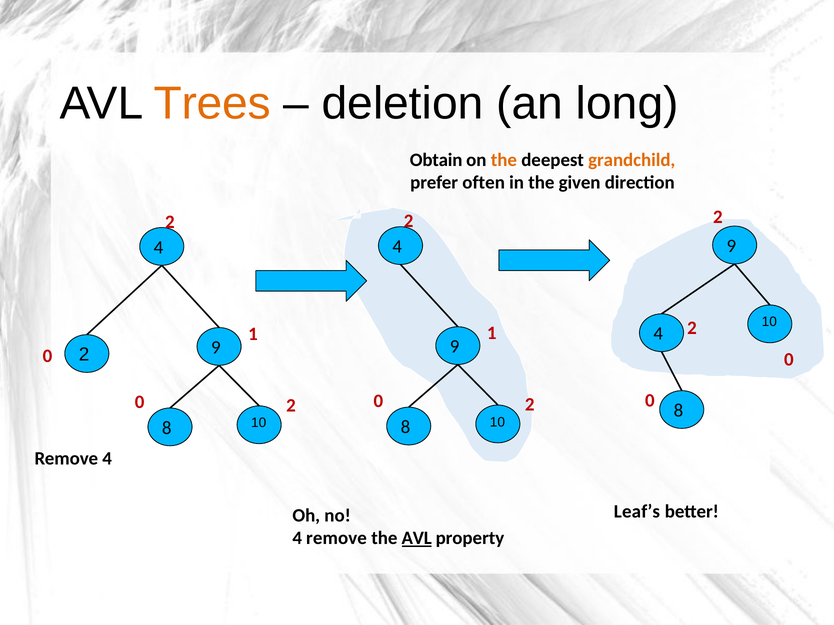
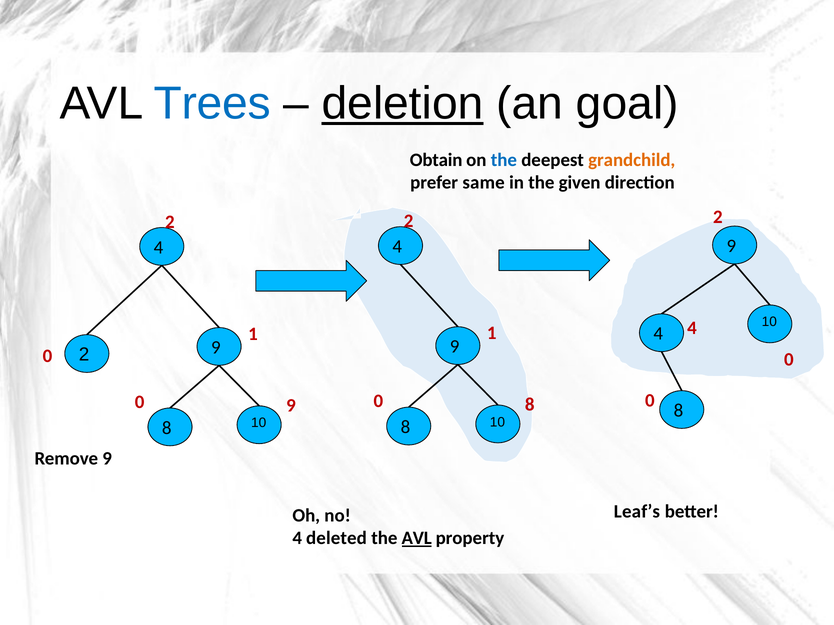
Trees colour: orange -> blue
deletion underline: none -> present
long: long -> goal
the at (504, 160) colour: orange -> blue
often: often -> same
4 2: 2 -> 4
2 at (530, 405): 2 -> 8
2 at (291, 406): 2 -> 9
Remove 4: 4 -> 9
4 remove: remove -> deleted
